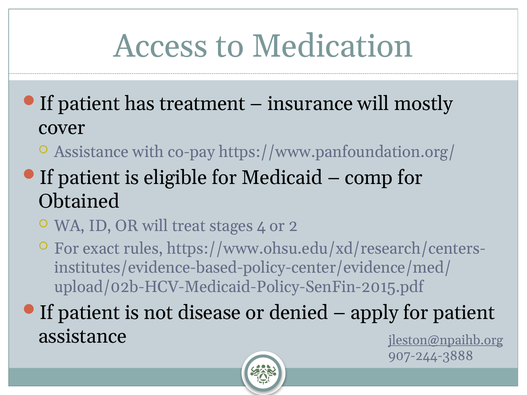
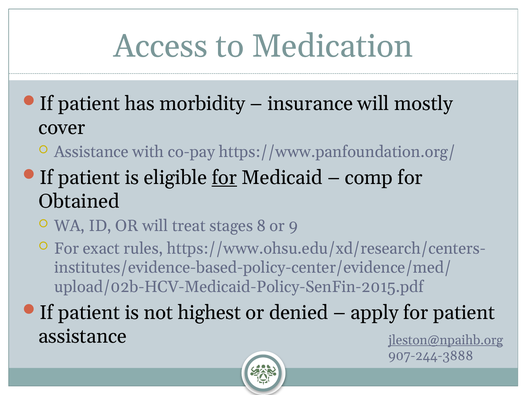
treatment: treatment -> morbidity
for at (224, 178) underline: none -> present
4: 4 -> 8
2: 2 -> 9
disease: disease -> highest
